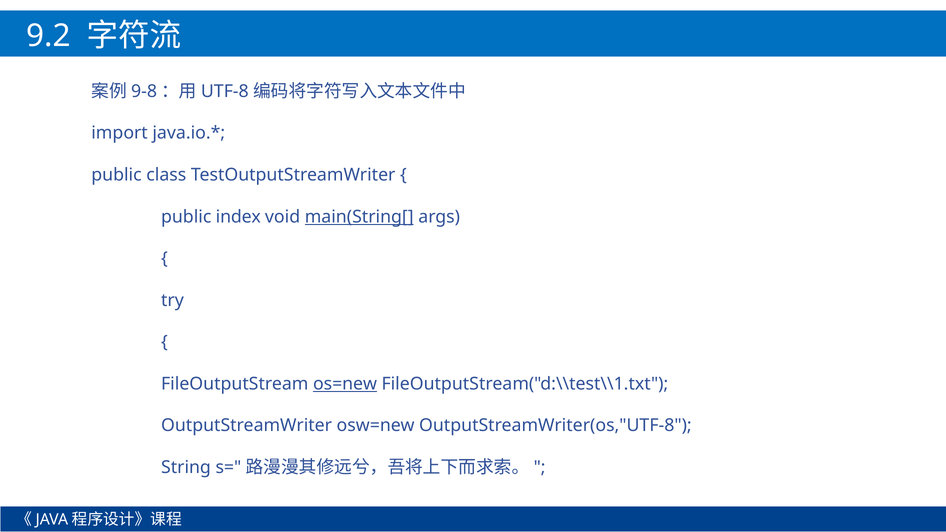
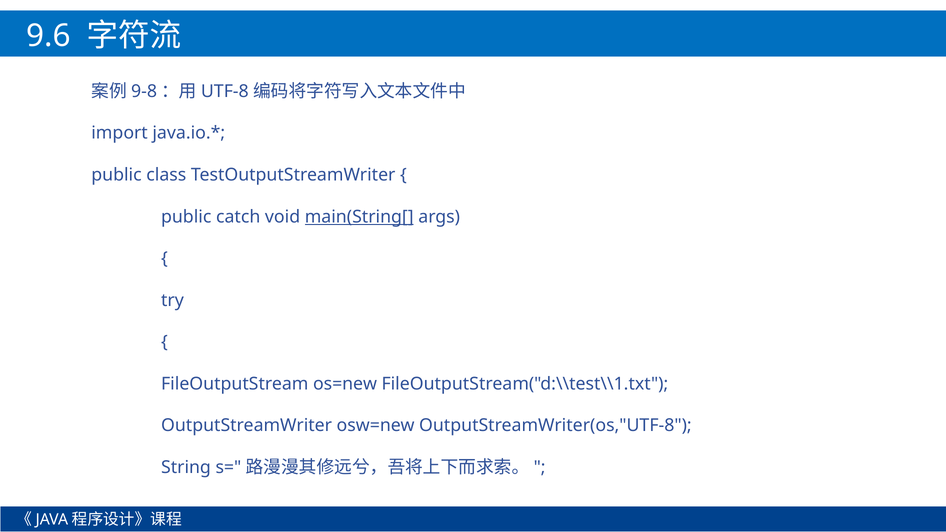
9.2: 9.2 -> 9.6
index: index -> catch
os=new underline: present -> none
